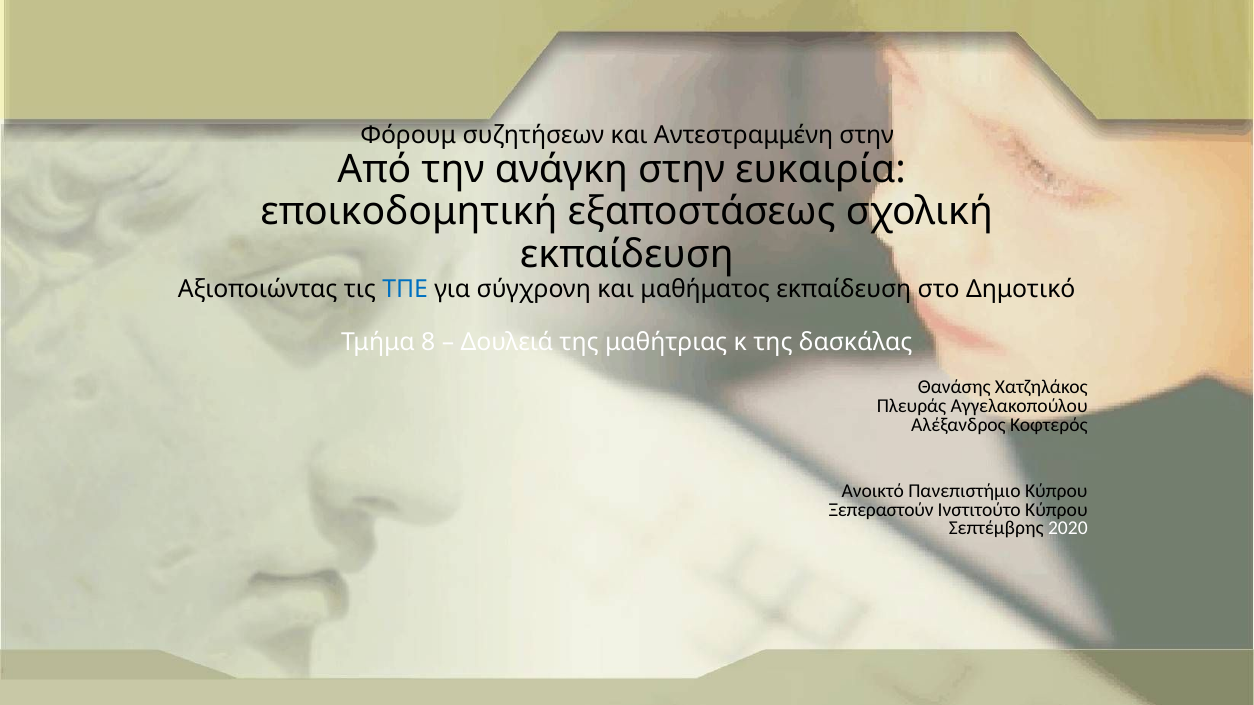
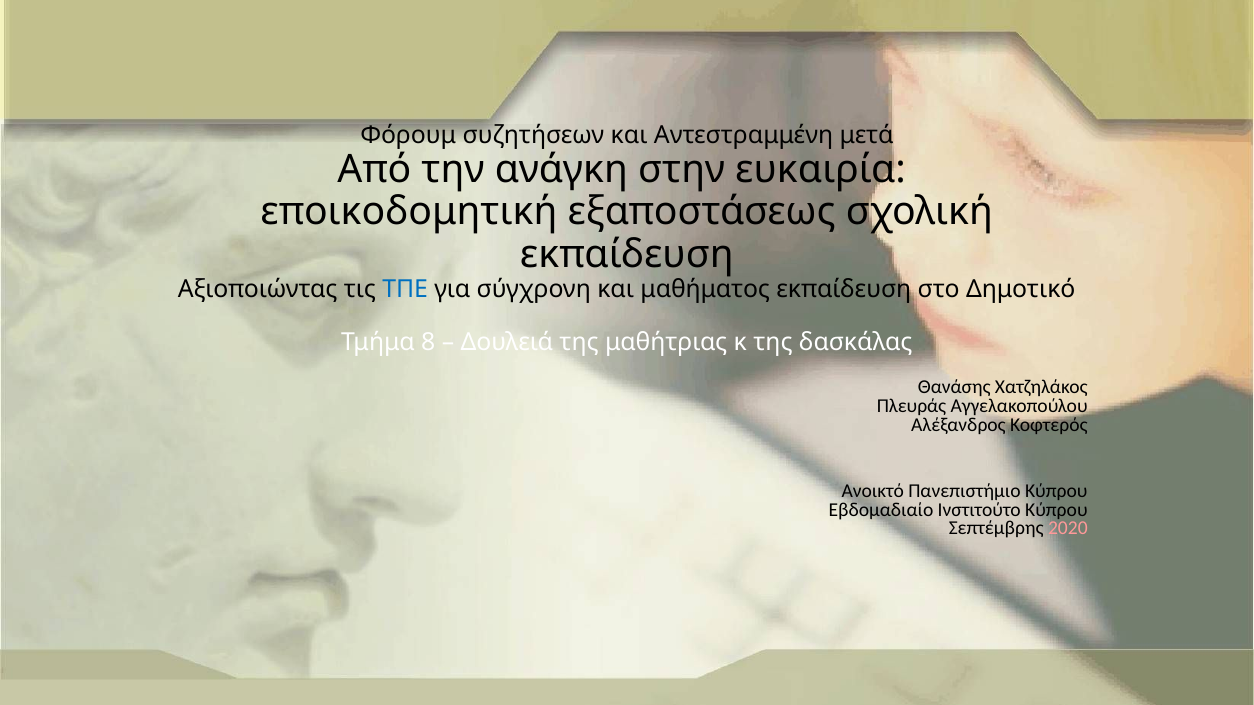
Αντεστραμμένη στην: στην -> μετά
Ξεπεραστούν: Ξεπεραστούν -> Εβδομαδιαίο
2020 colour: white -> pink
